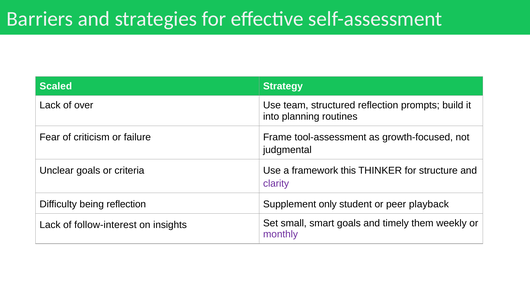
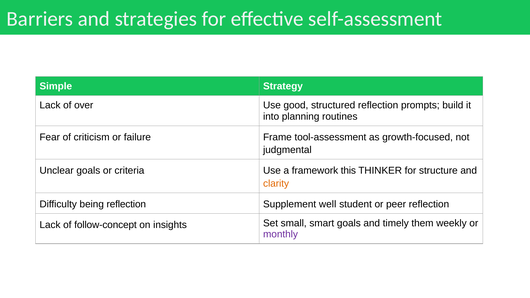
Scaled: Scaled -> Simple
team: team -> good
clarity colour: purple -> orange
only: only -> well
peer playback: playback -> reflection
follow-interest: follow-interest -> follow-concept
